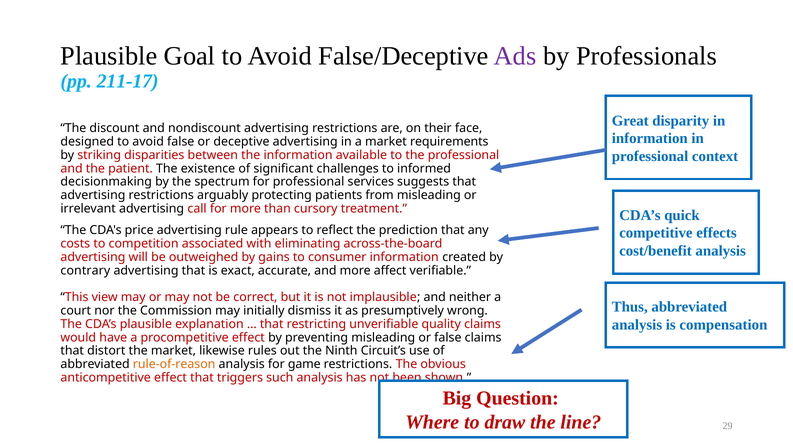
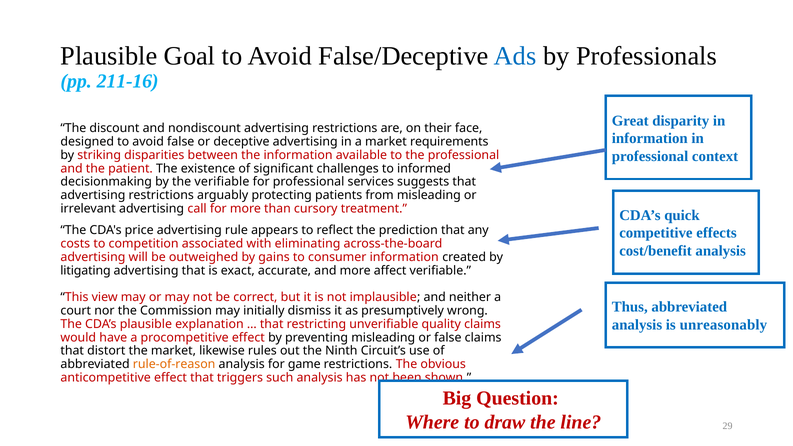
Ads colour: purple -> blue
211-17: 211-17 -> 211-16
the spectrum: spectrum -> verifiable
contrary: contrary -> litigating
compensation: compensation -> unreasonably
